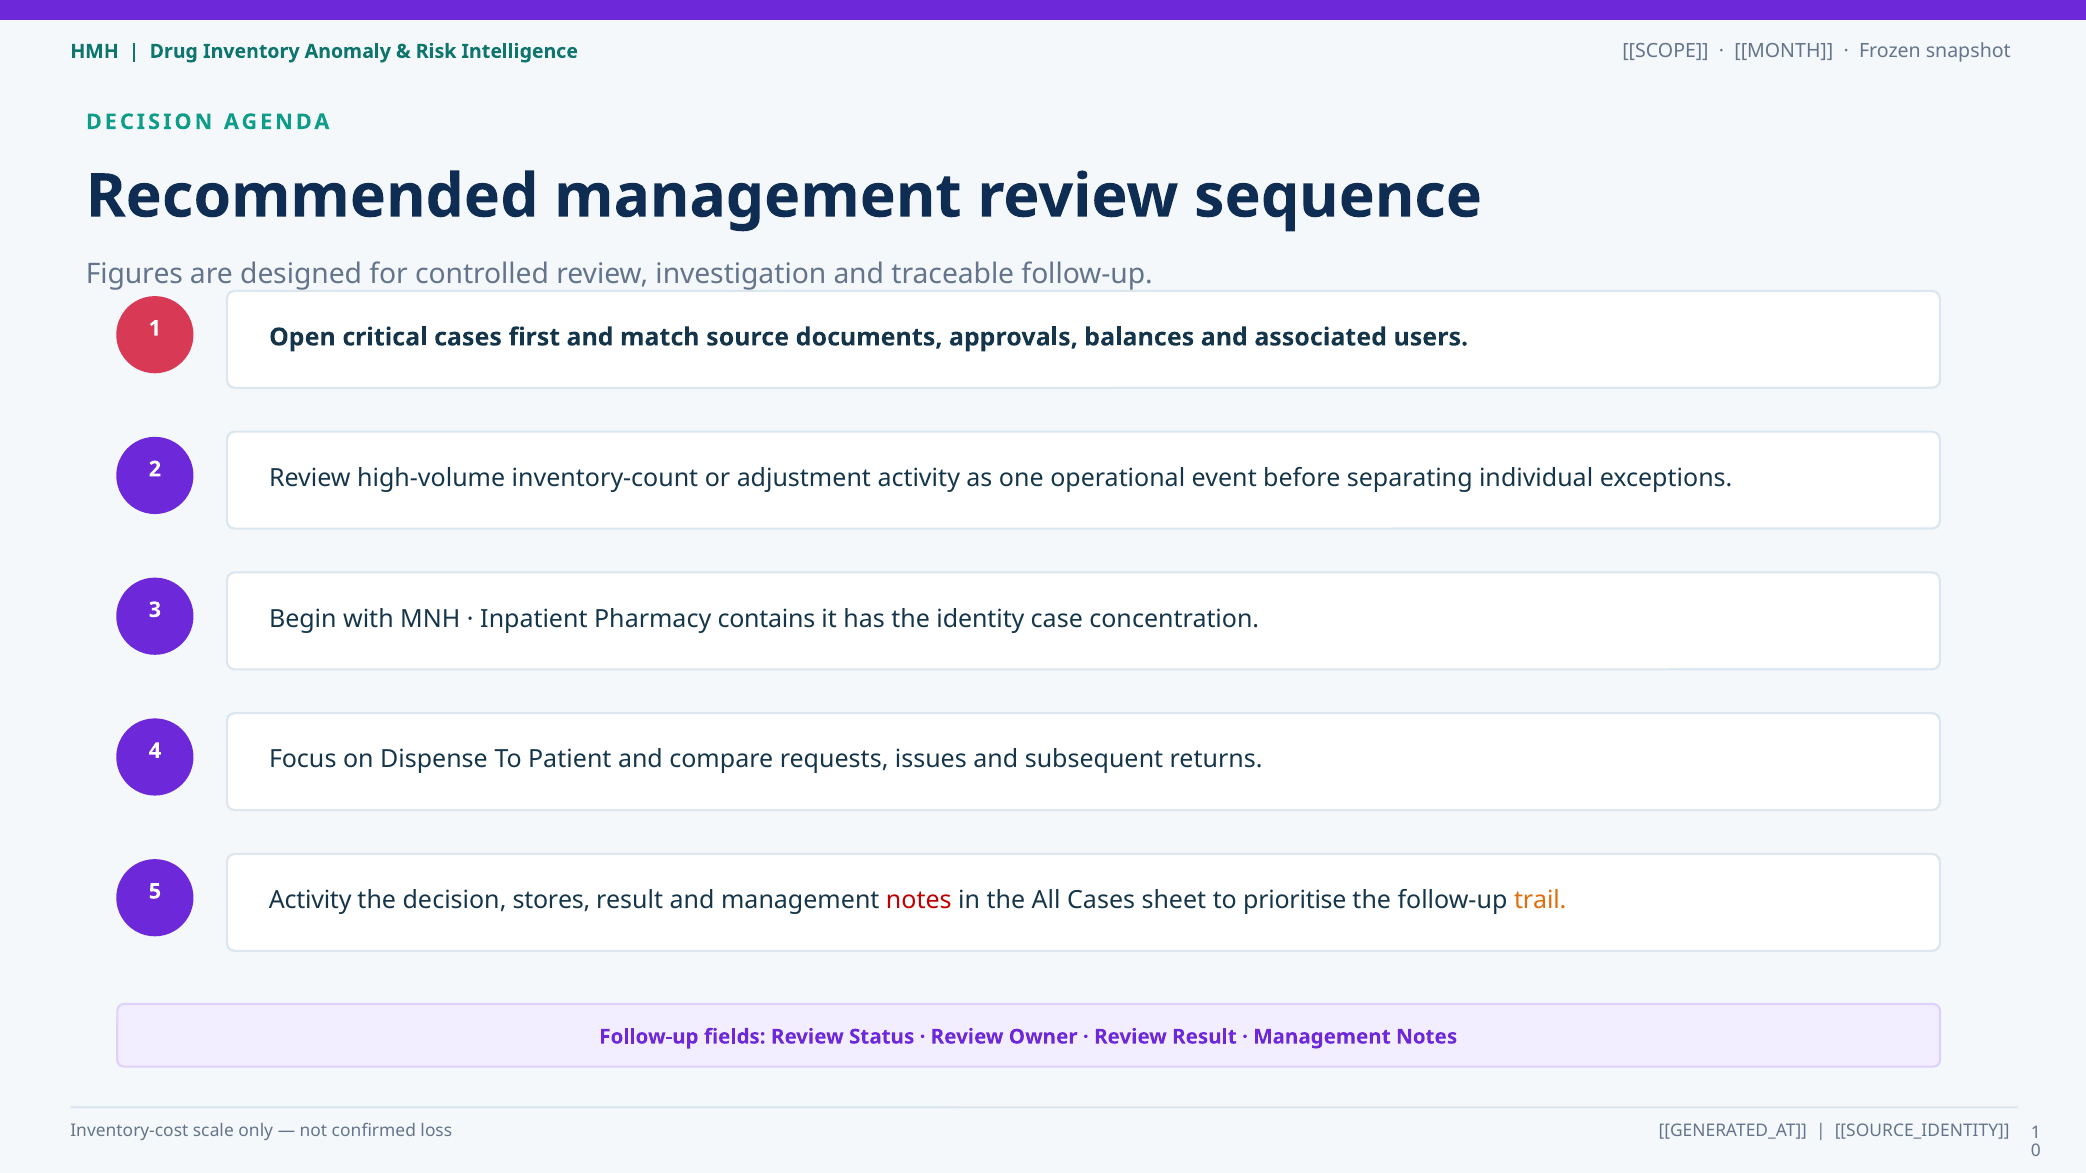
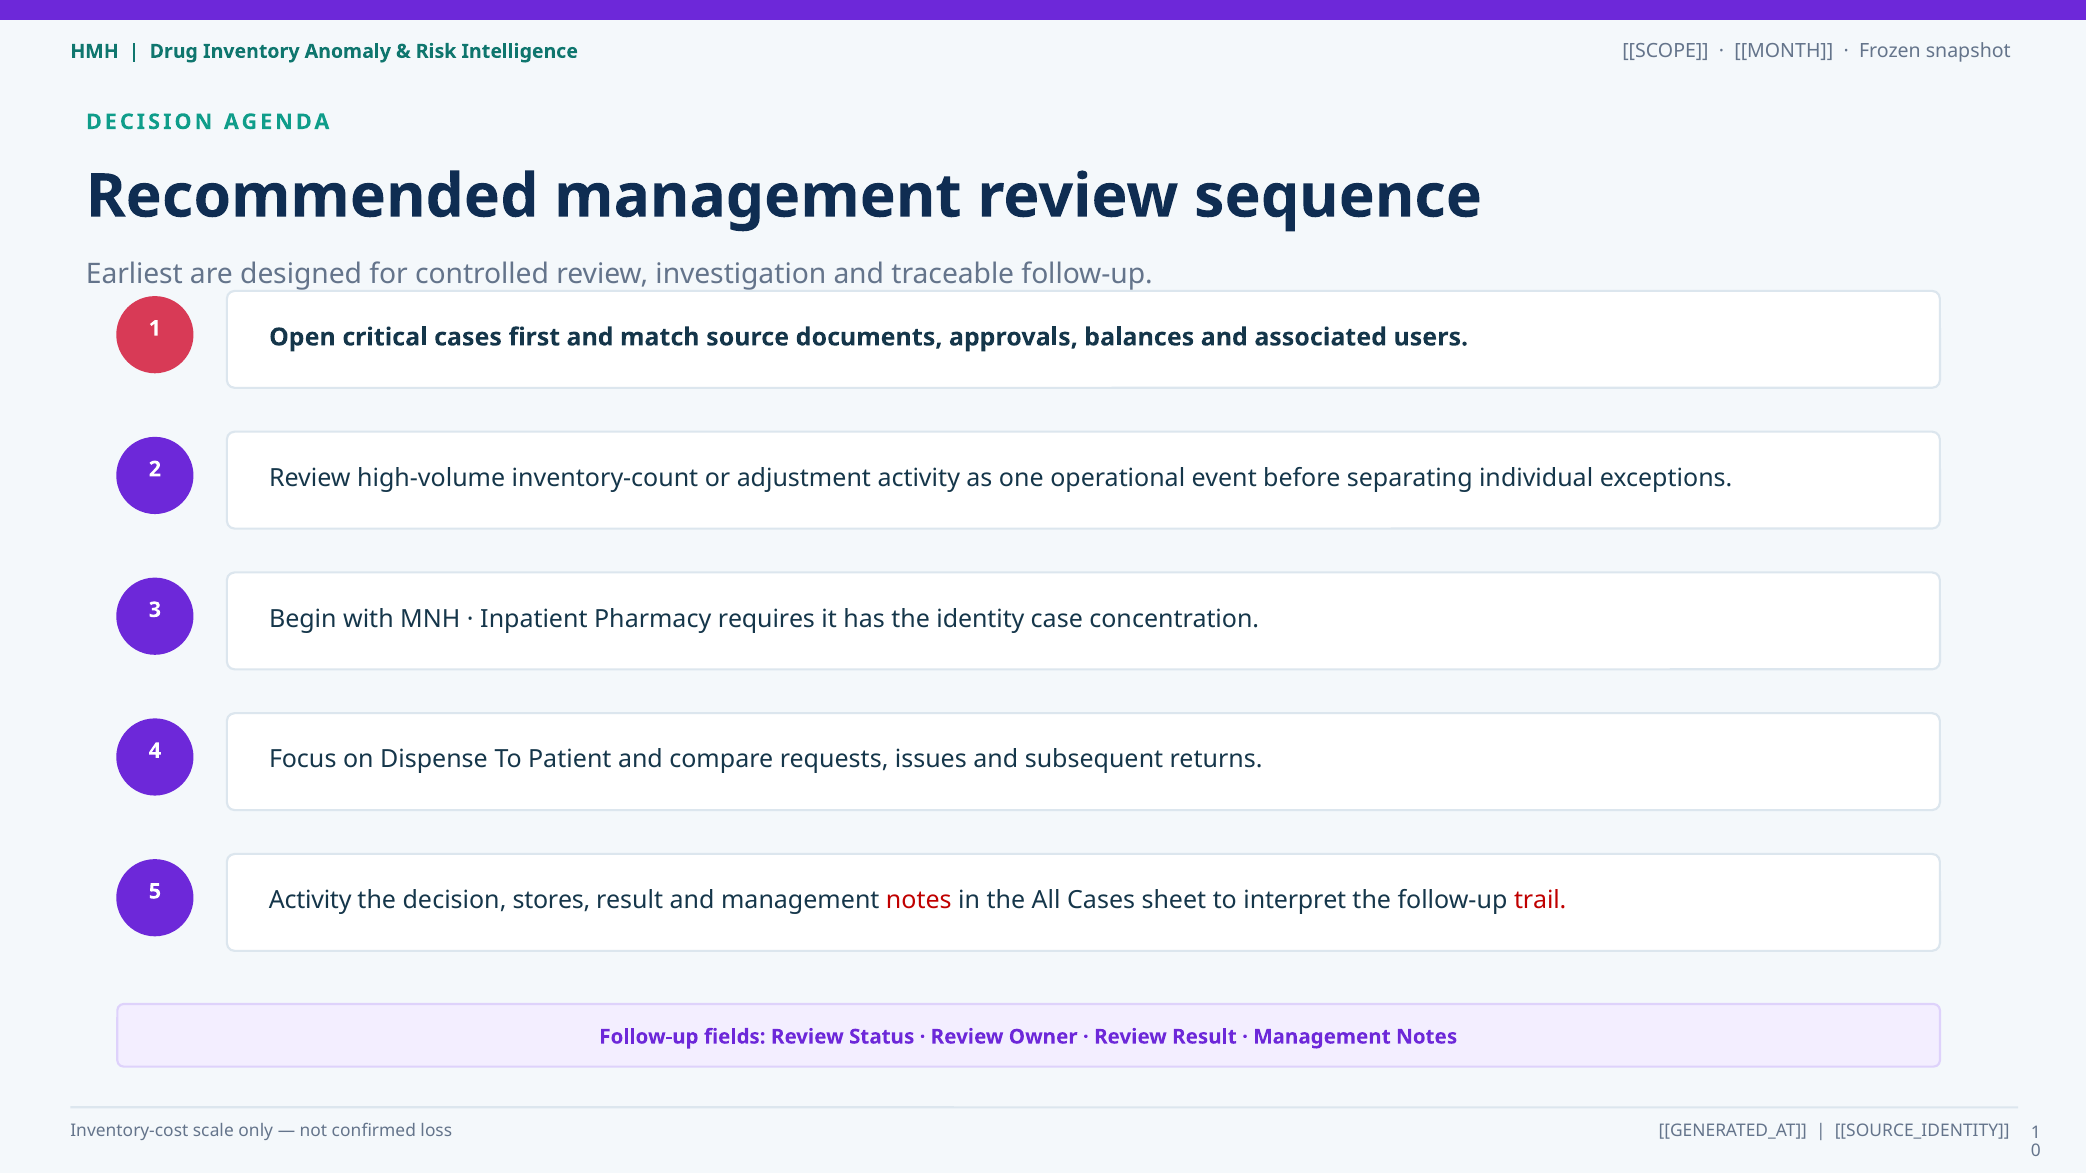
Figures: Figures -> Earliest
contains: contains -> requires
prioritise: prioritise -> interpret
trail colour: orange -> red
